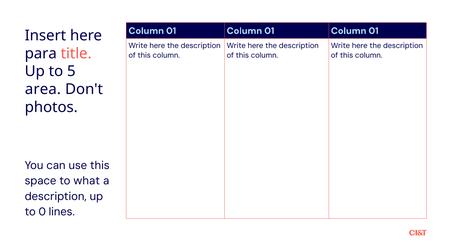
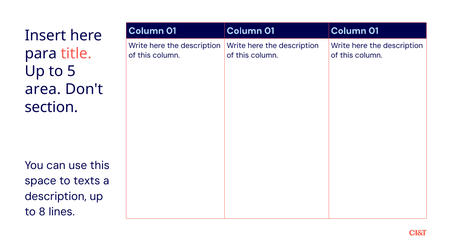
photos: photos -> section
what: what -> texts
0: 0 -> 8
